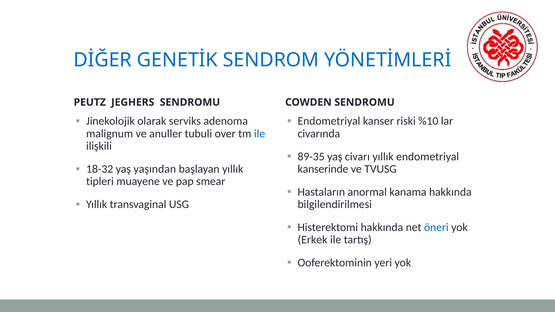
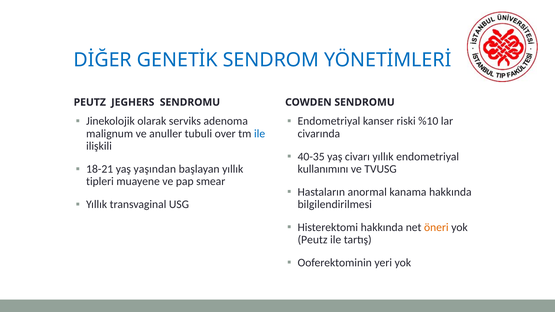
89-35: 89-35 -> 40-35
18-32: 18-32 -> 18-21
kanserinde: kanserinde -> kullanımını
öneri colour: blue -> orange
Erkek at (313, 240): Erkek -> Peutz
